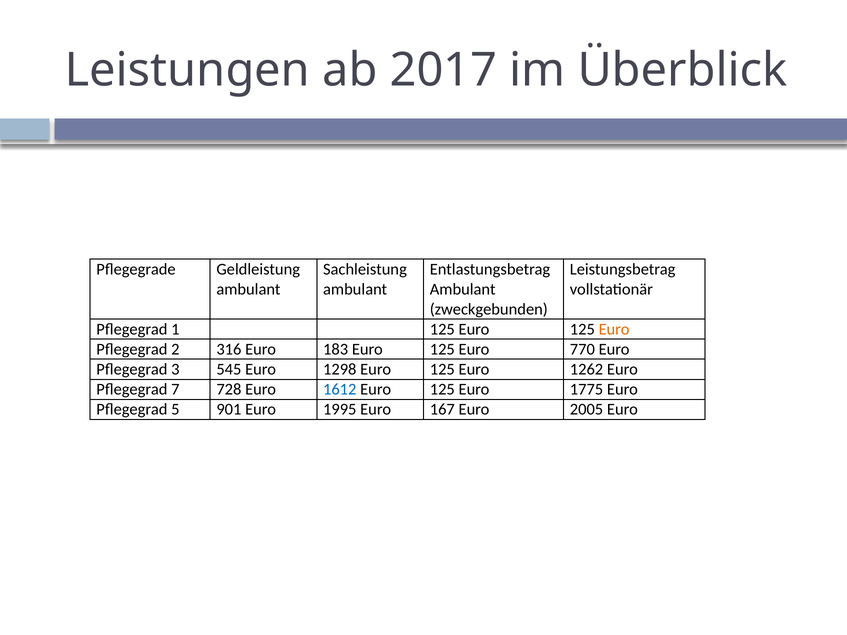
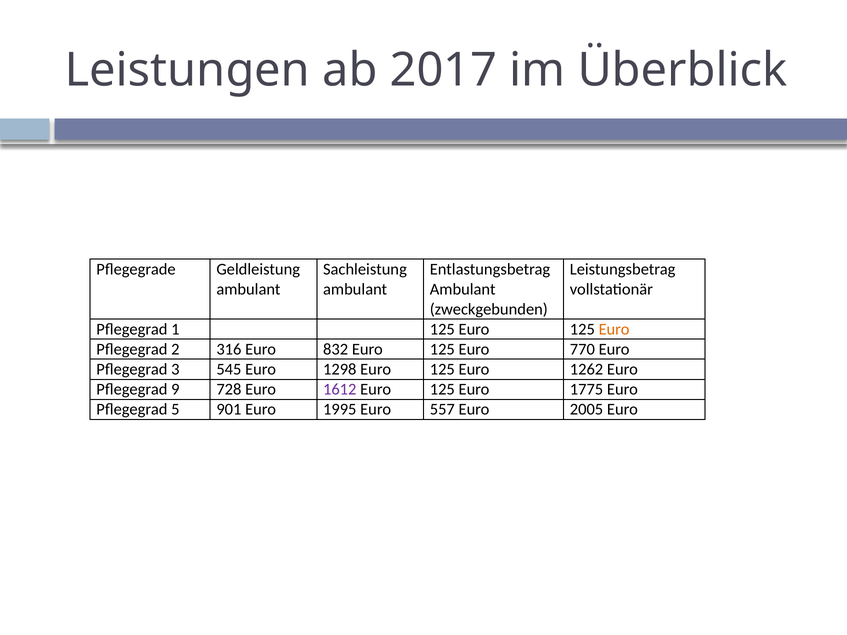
183: 183 -> 832
7: 7 -> 9
1612 colour: blue -> purple
167: 167 -> 557
